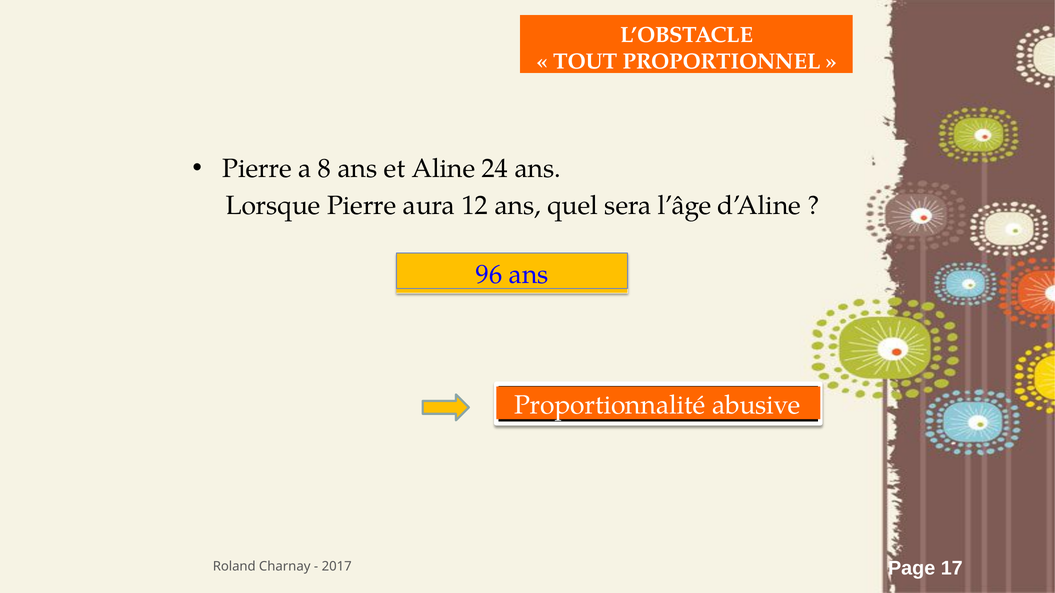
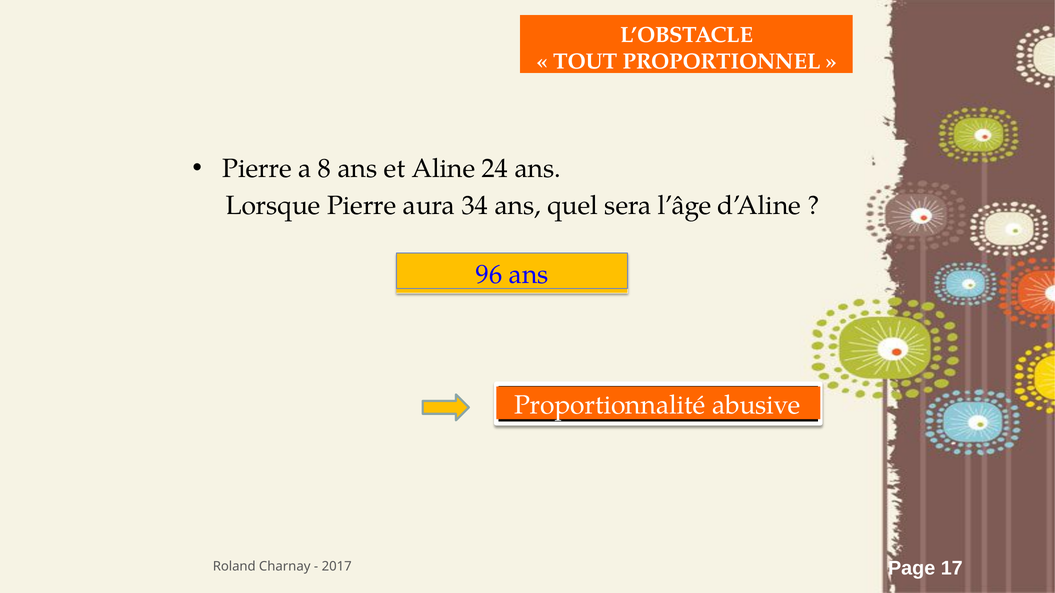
12: 12 -> 34
